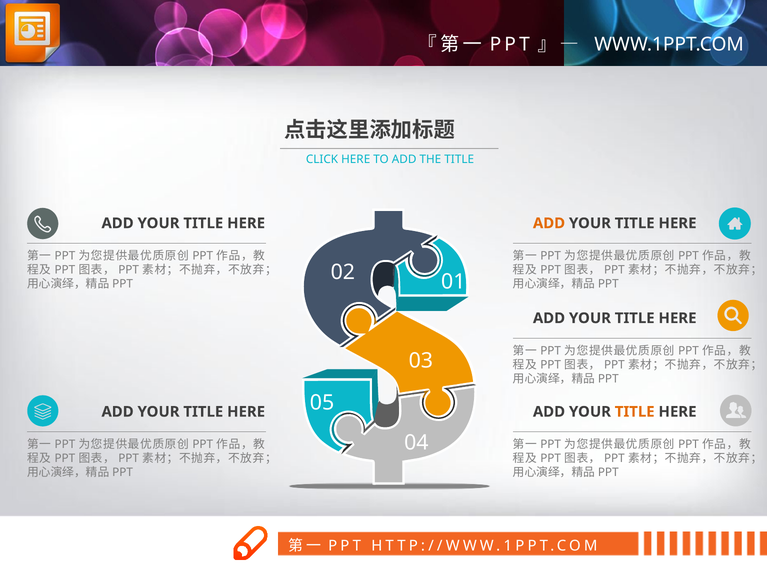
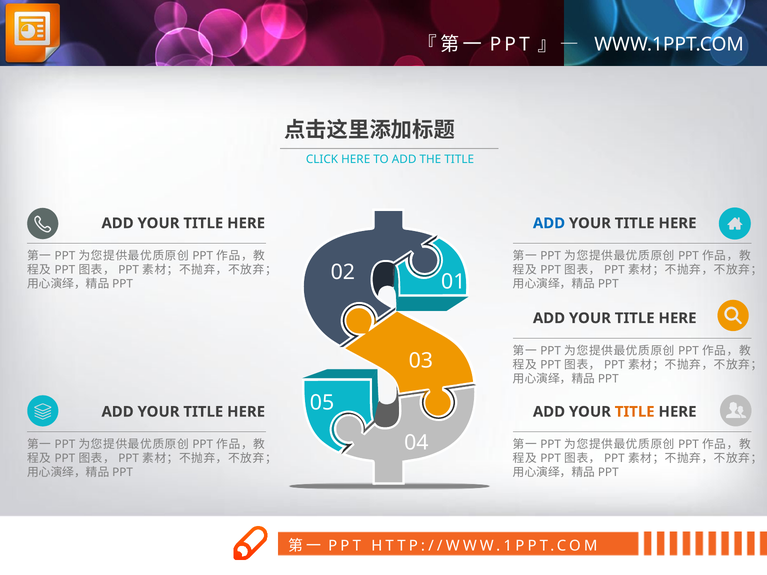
ADD at (549, 223) colour: orange -> blue
